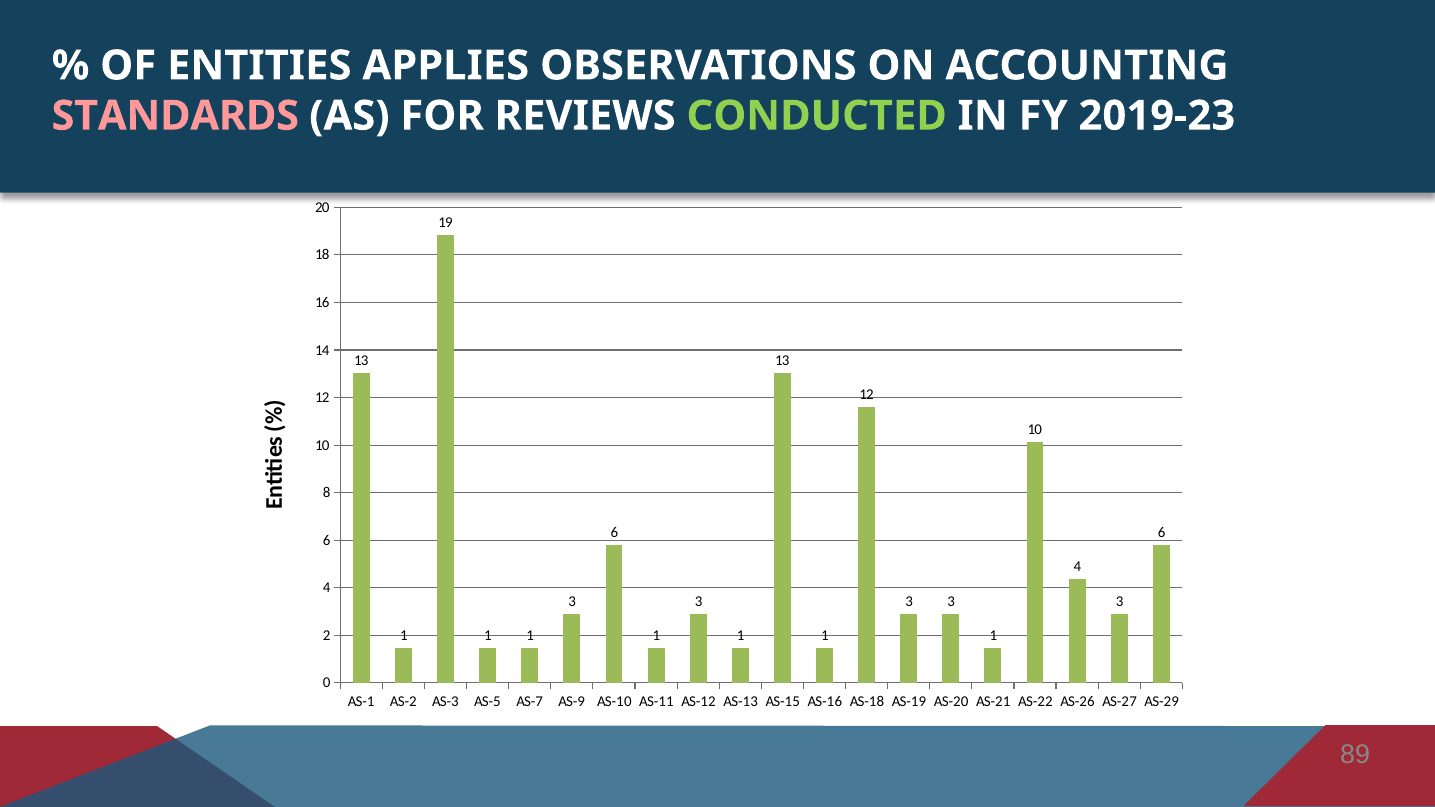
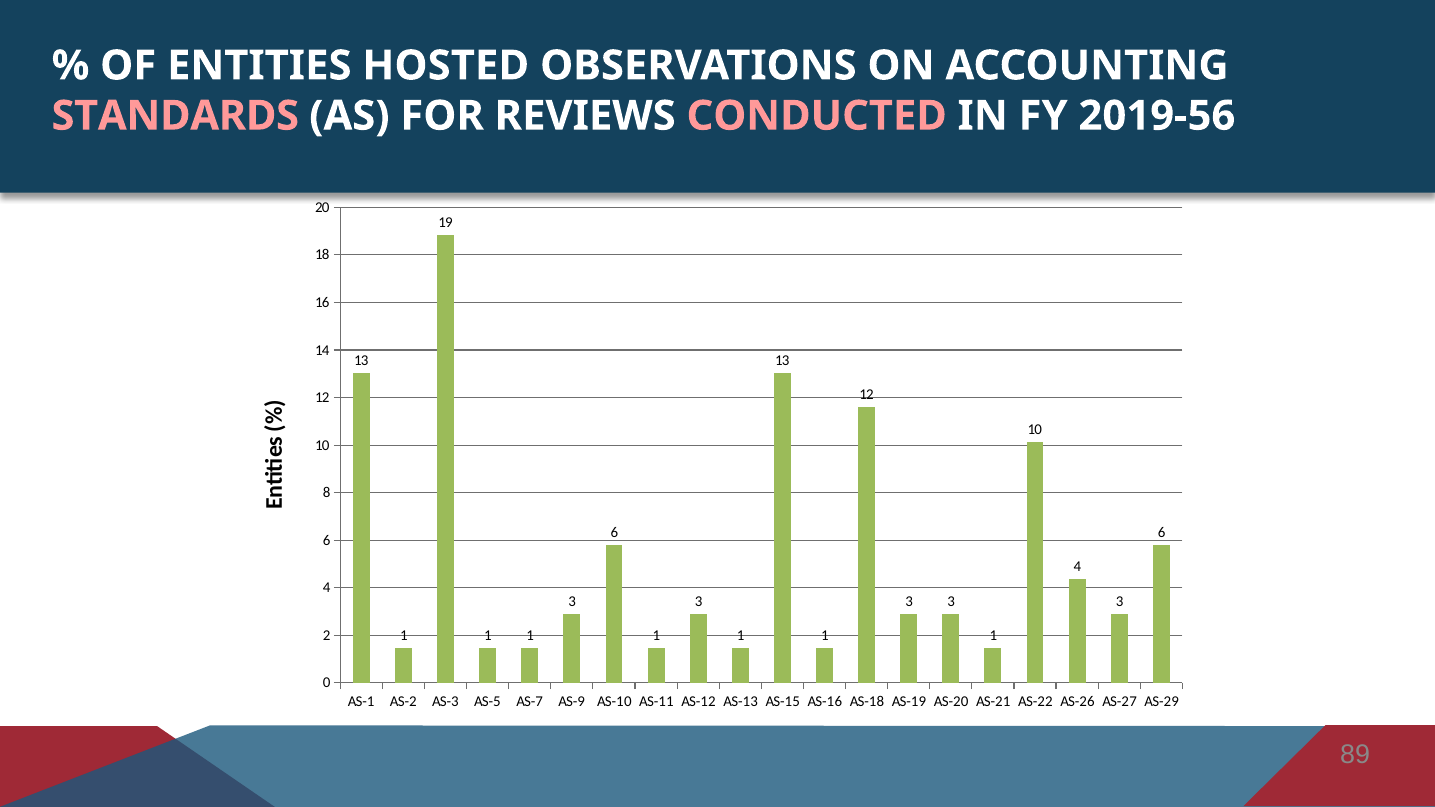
APPLIES: APPLIES -> HOSTED
CONDUCTED colour: light green -> pink
2019-23: 2019-23 -> 2019-56
